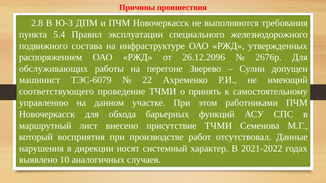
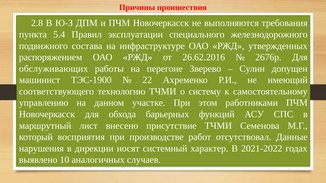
26.12.2096: 26.12.2096 -> 26.62.2016
ТЭС-6079: ТЭС-6079 -> ТЭС-1900
проведение: проведение -> технологию
принять: принять -> систему
